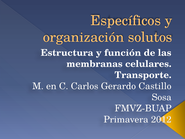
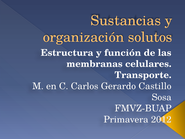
Específicos: Específicos -> Sustancias
